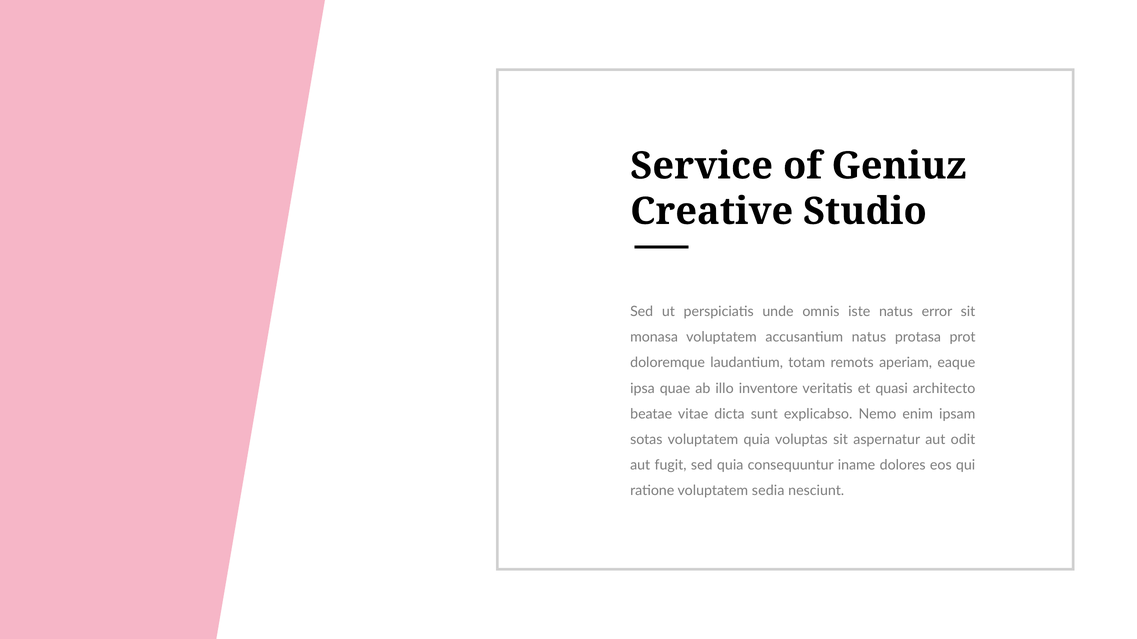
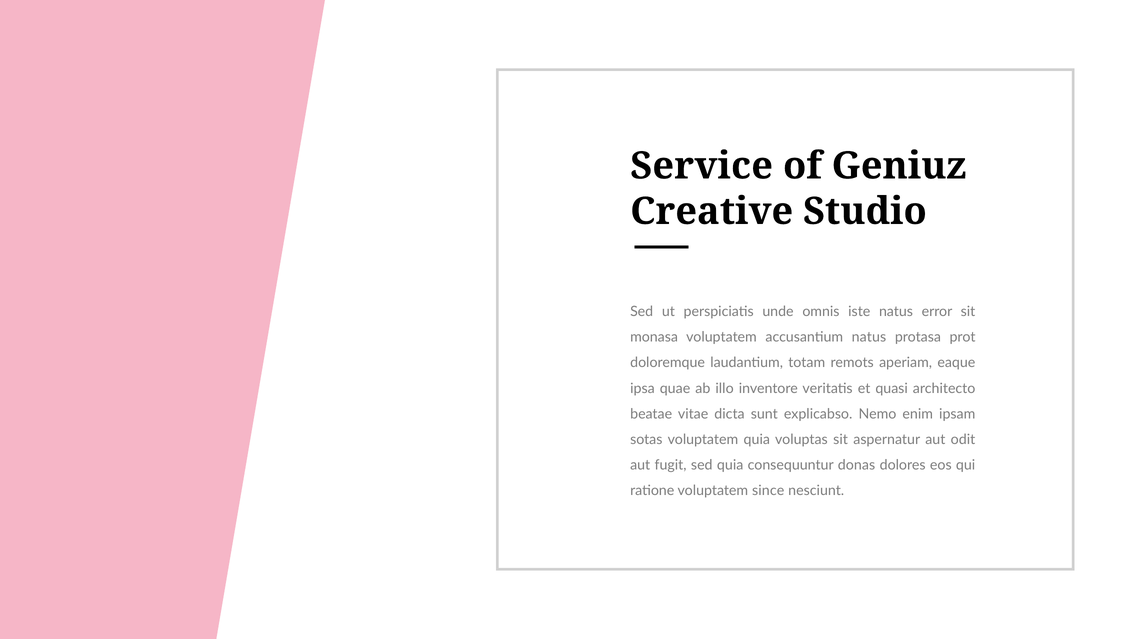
iname: iname -> donas
sedia: sedia -> since
